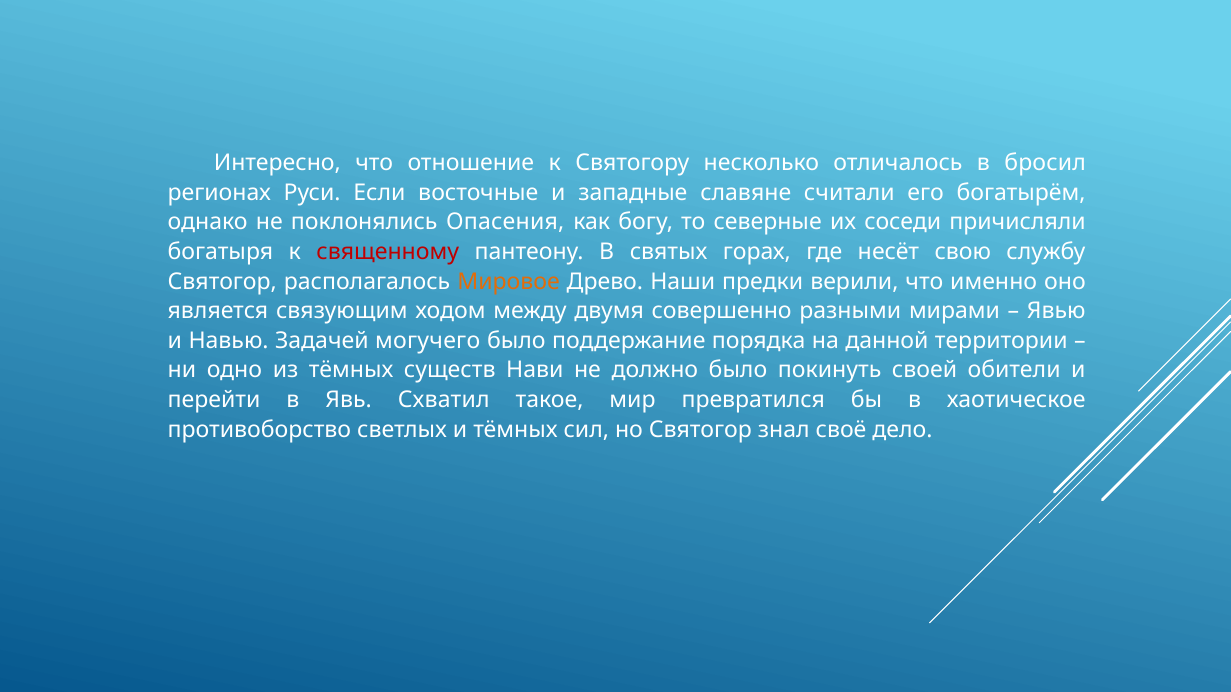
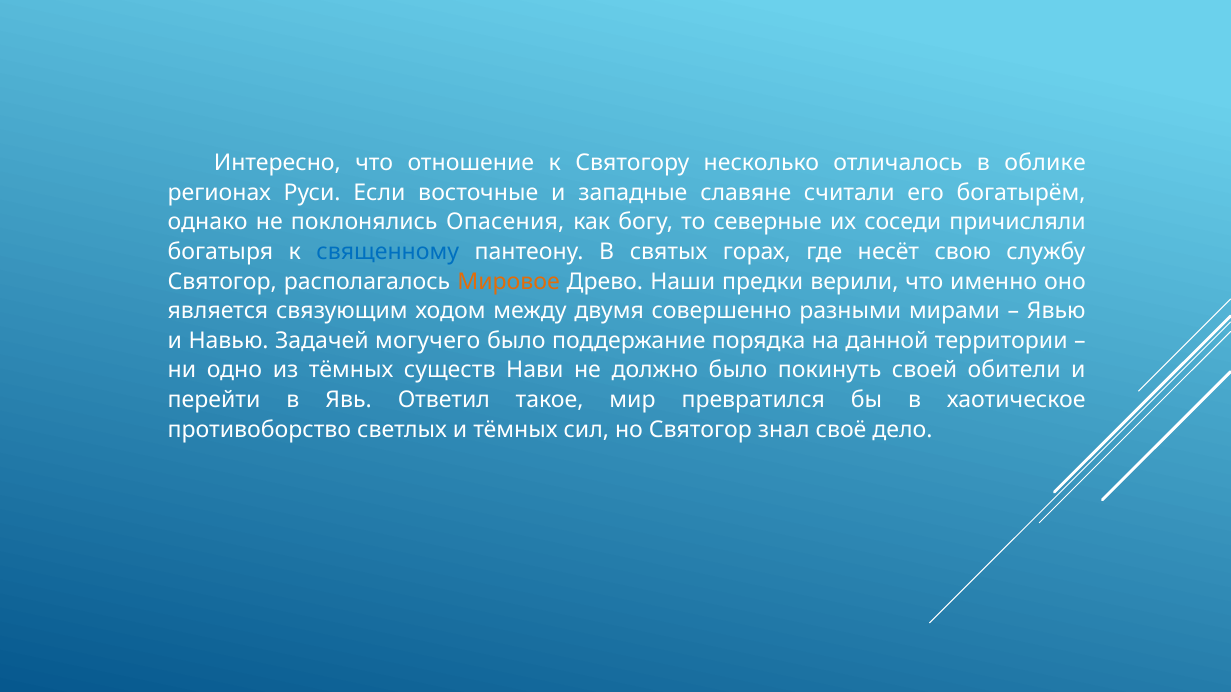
бросил: бросил -> облике
священному colour: red -> blue
Схватил: Схватил -> Ответил
